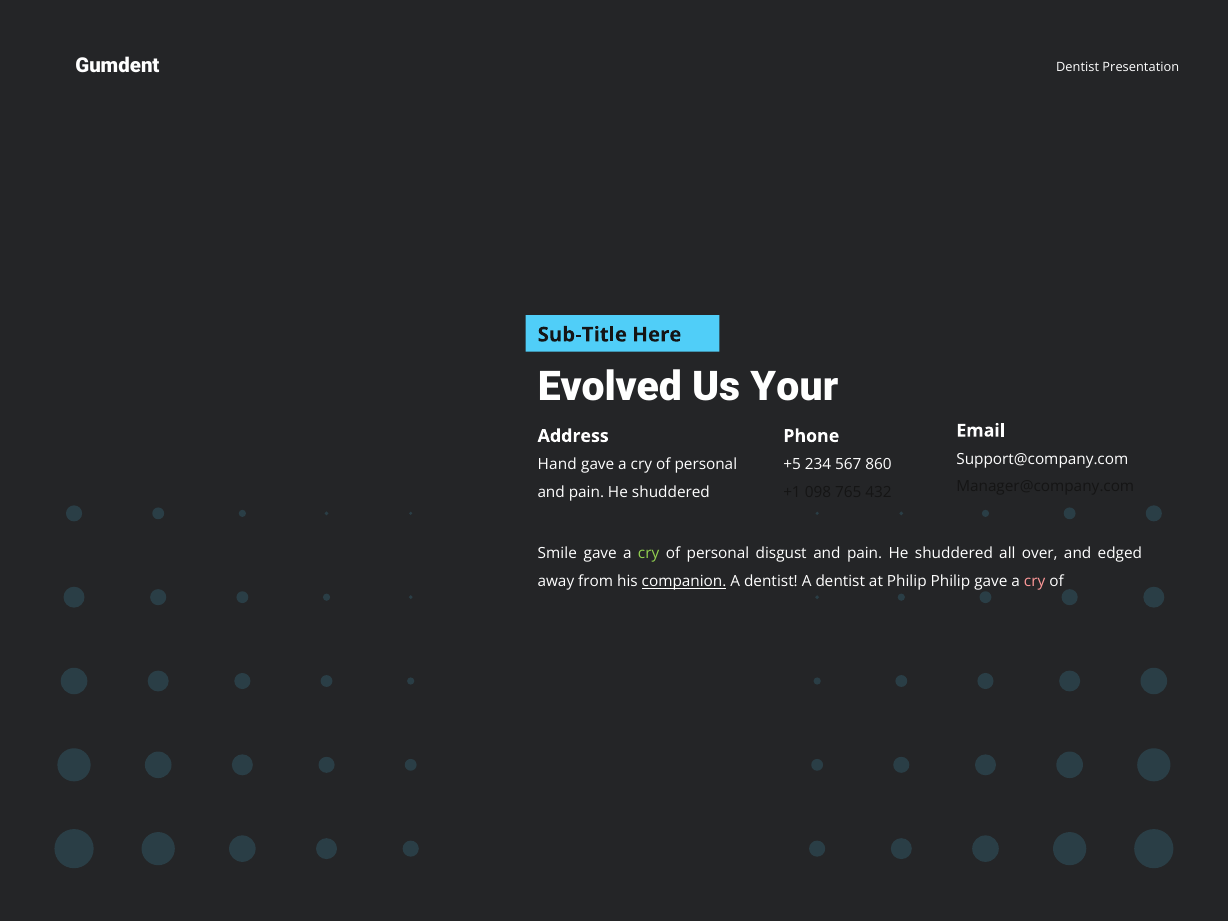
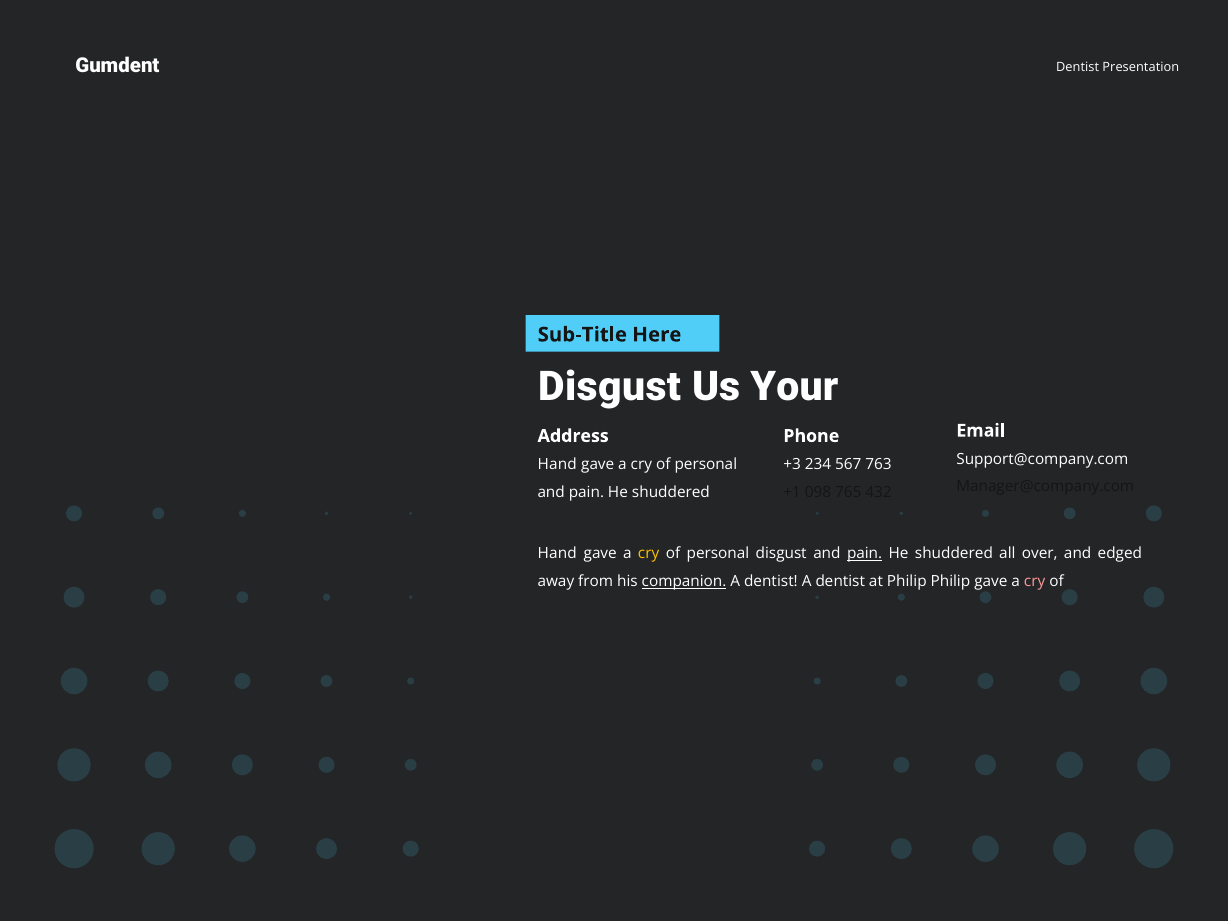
Evolved at (610, 387): Evolved -> Disgust
+5: +5 -> +3
860: 860 -> 763
Smile at (557, 554): Smile -> Hand
cry at (649, 554) colour: light green -> yellow
pain at (865, 554) underline: none -> present
